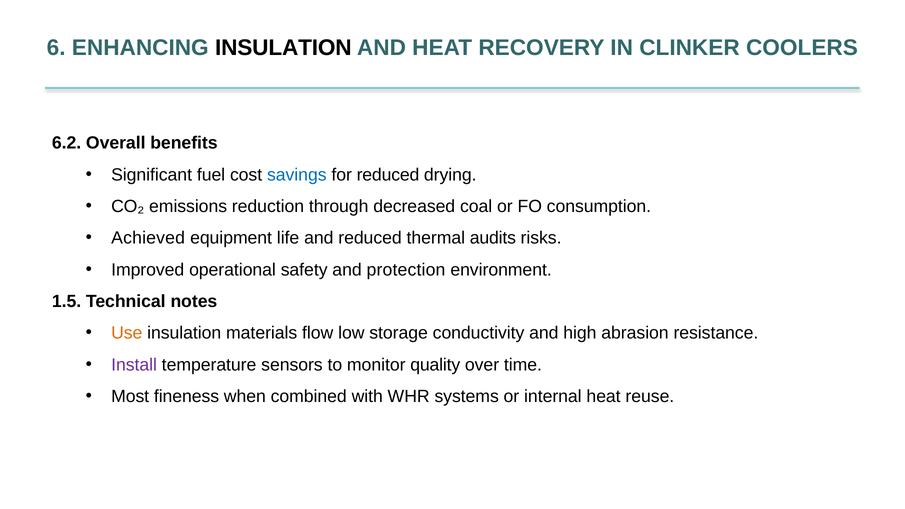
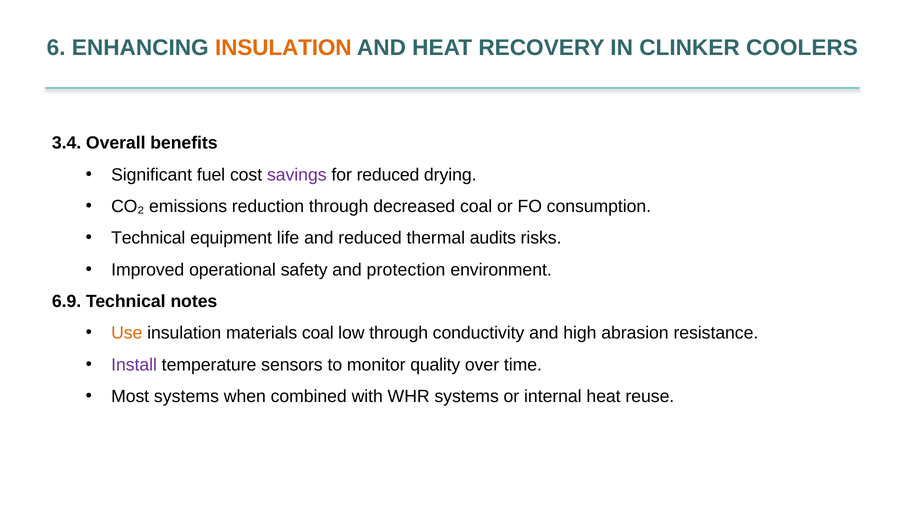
INSULATION at (283, 48) colour: black -> orange
6.2: 6.2 -> 3.4
savings colour: blue -> purple
Achieved at (148, 238): Achieved -> Technical
1.5: 1.5 -> 6.9
materials flow: flow -> coal
low storage: storage -> through
Most fineness: fineness -> systems
